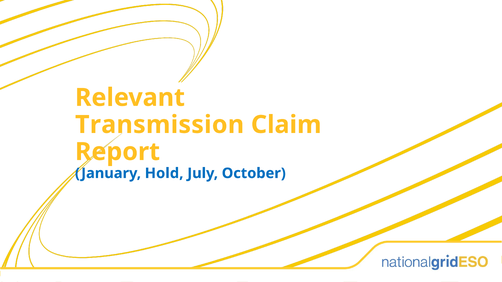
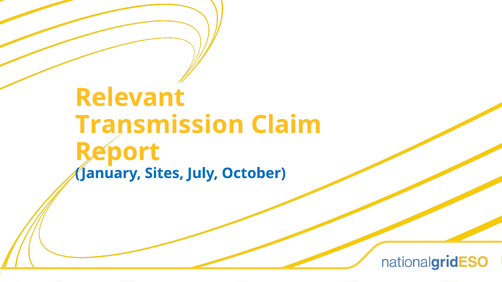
Hold: Hold -> Sites
